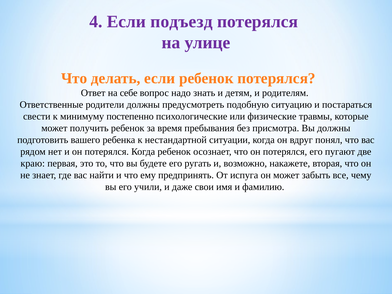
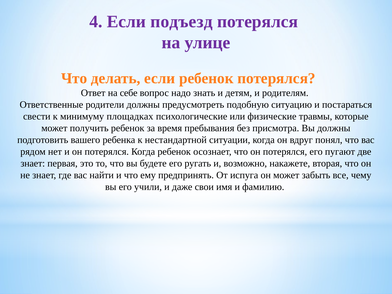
постепенно: постепенно -> площадках
краю at (33, 163): краю -> знает
